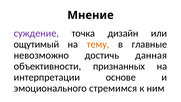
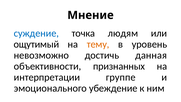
суждение colour: purple -> blue
дизайн: дизайн -> людям
главные: главные -> уровень
основе: основе -> группе
стремимся: стремимся -> убеждение
